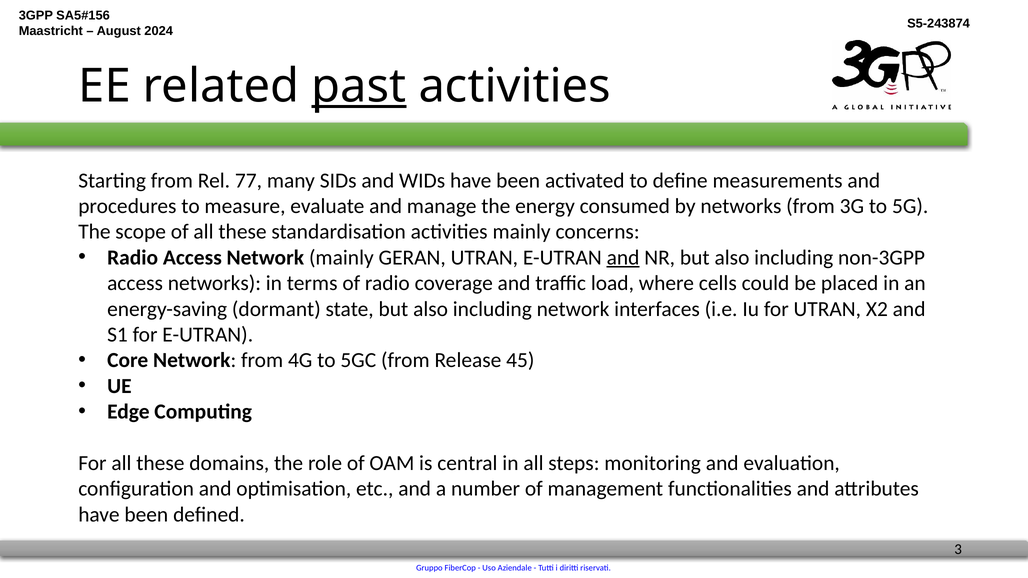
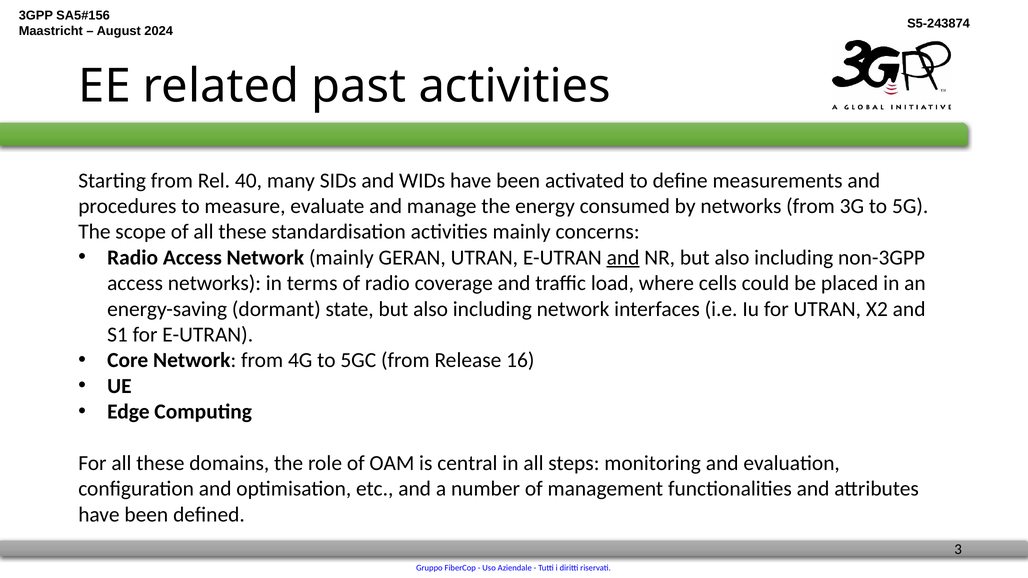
past underline: present -> none
77: 77 -> 40
45: 45 -> 16
